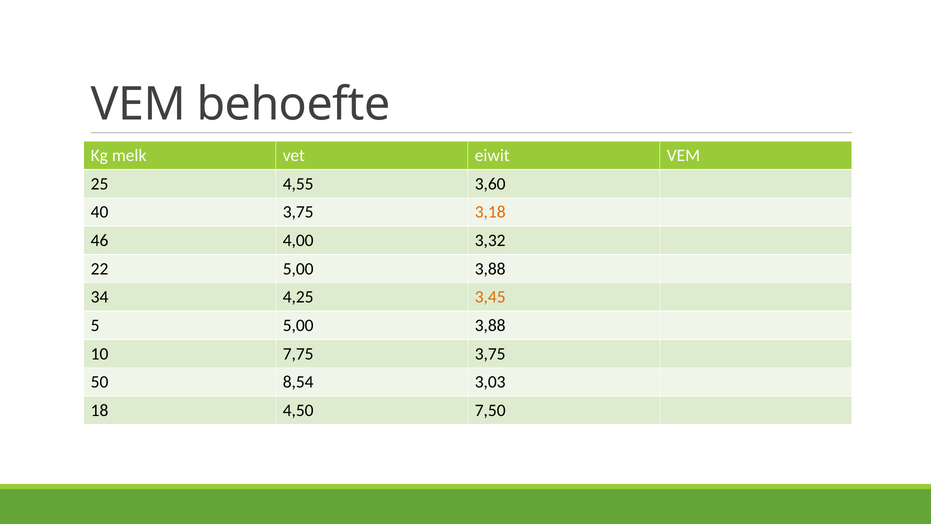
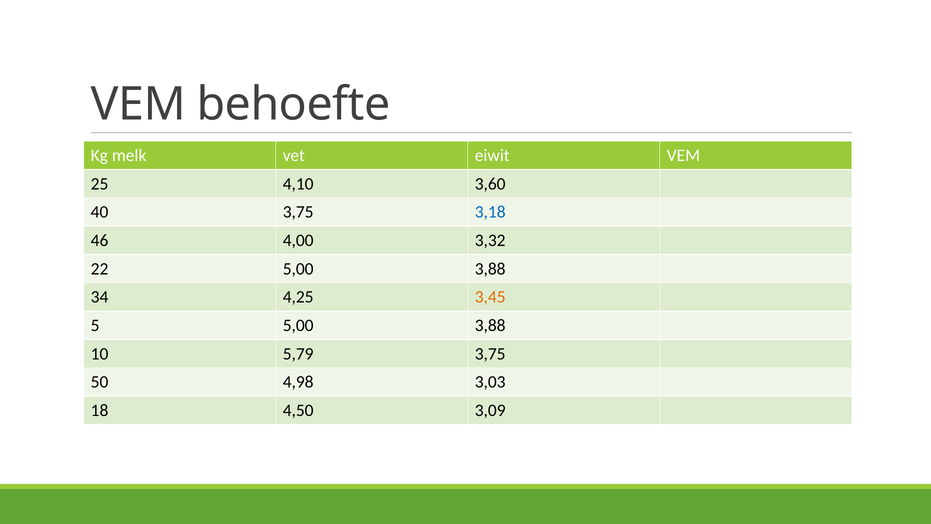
4,55: 4,55 -> 4,10
3,18 colour: orange -> blue
7,75: 7,75 -> 5,79
8,54: 8,54 -> 4,98
7,50: 7,50 -> 3,09
